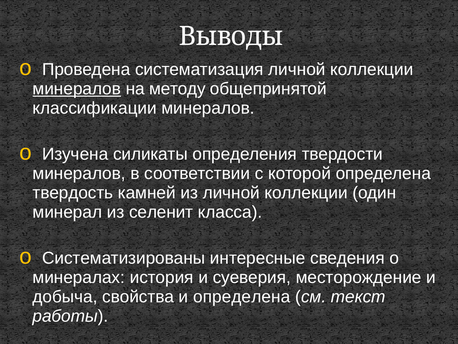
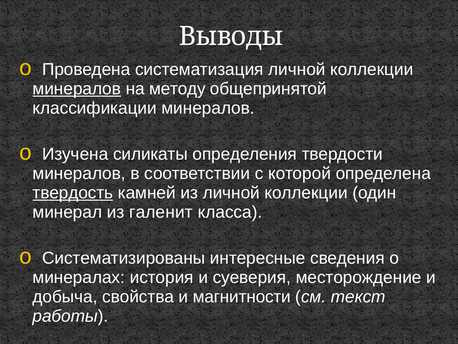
твердость underline: none -> present
селенит: селенит -> галенит
и определена: определена -> магнитности
